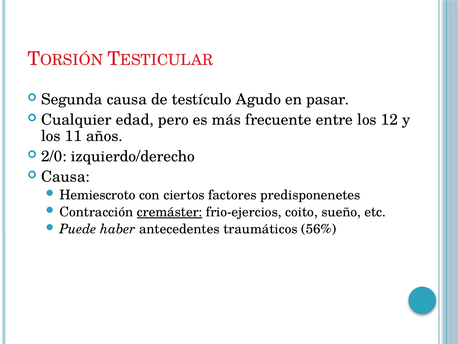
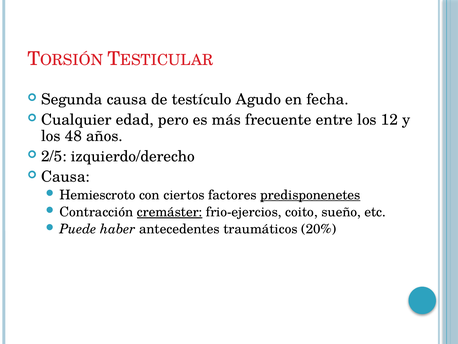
pasar: pasar -> fecha
11: 11 -> 48
2/0: 2/0 -> 2/5
predisponenetes underline: none -> present
56%: 56% -> 20%
